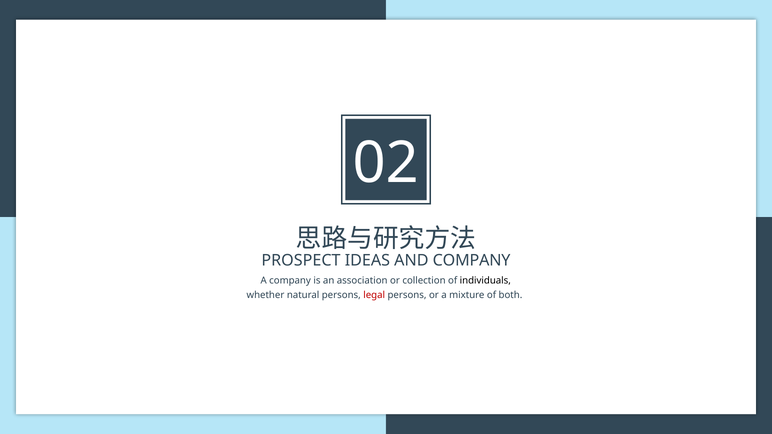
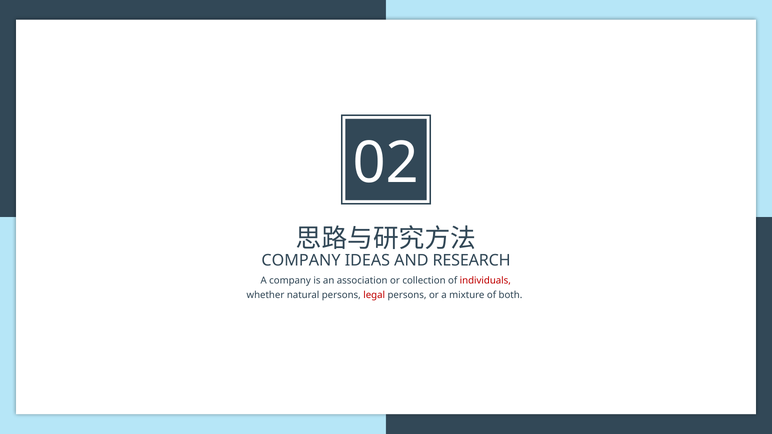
PROSPECT at (301, 260): PROSPECT -> COMPANY
AND COMPANY: COMPANY -> RESEARCH
individuals colour: black -> red
